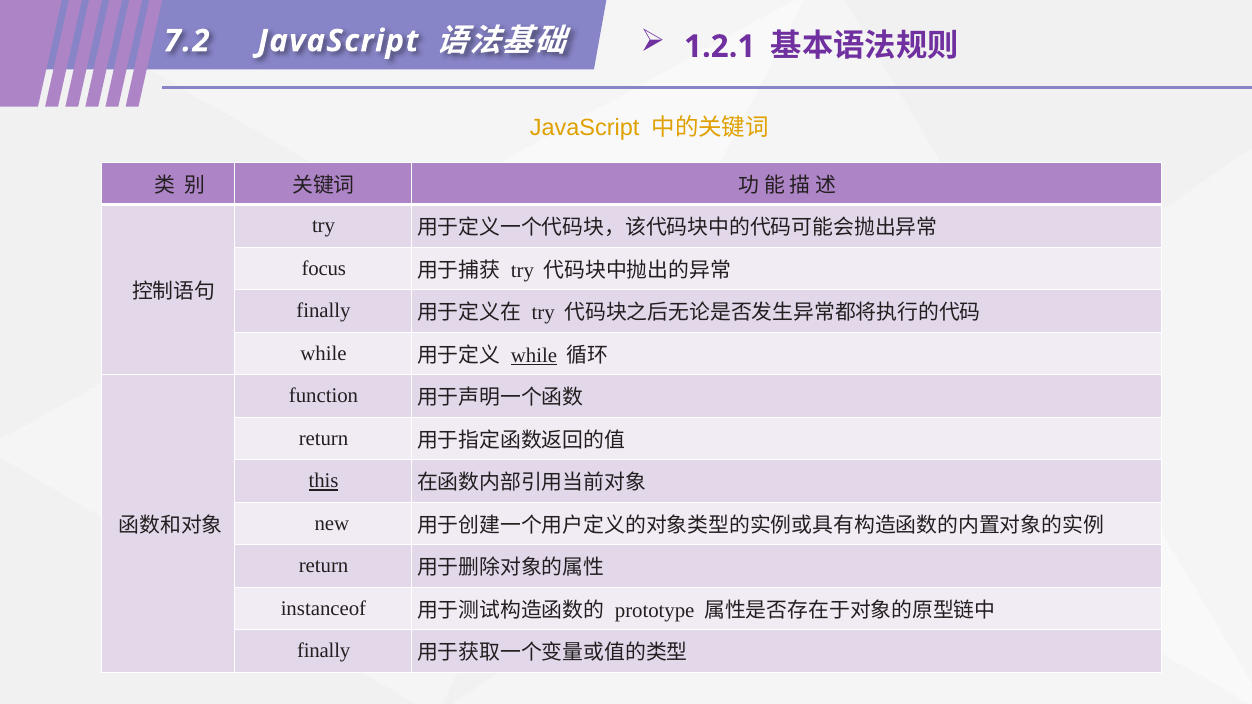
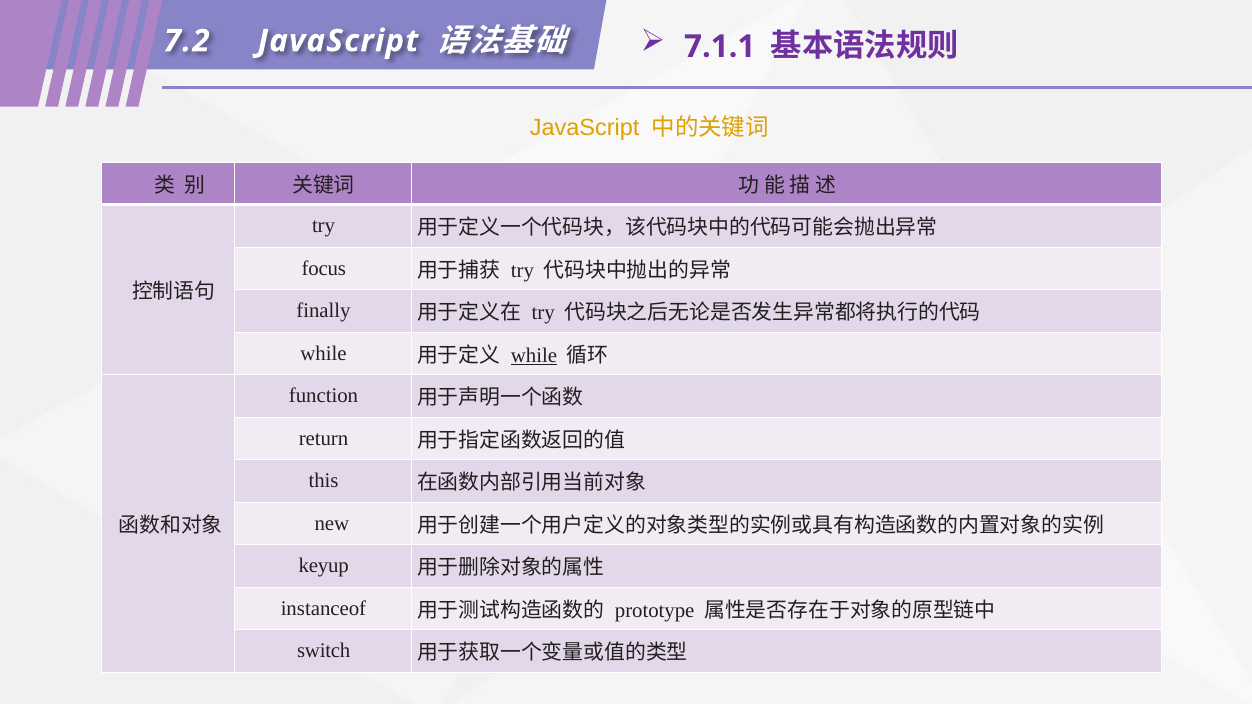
1.2.1: 1.2.1 -> 7.1.1
this underline: present -> none
return at (324, 566): return -> keyup
finally at (324, 651): finally -> switch
